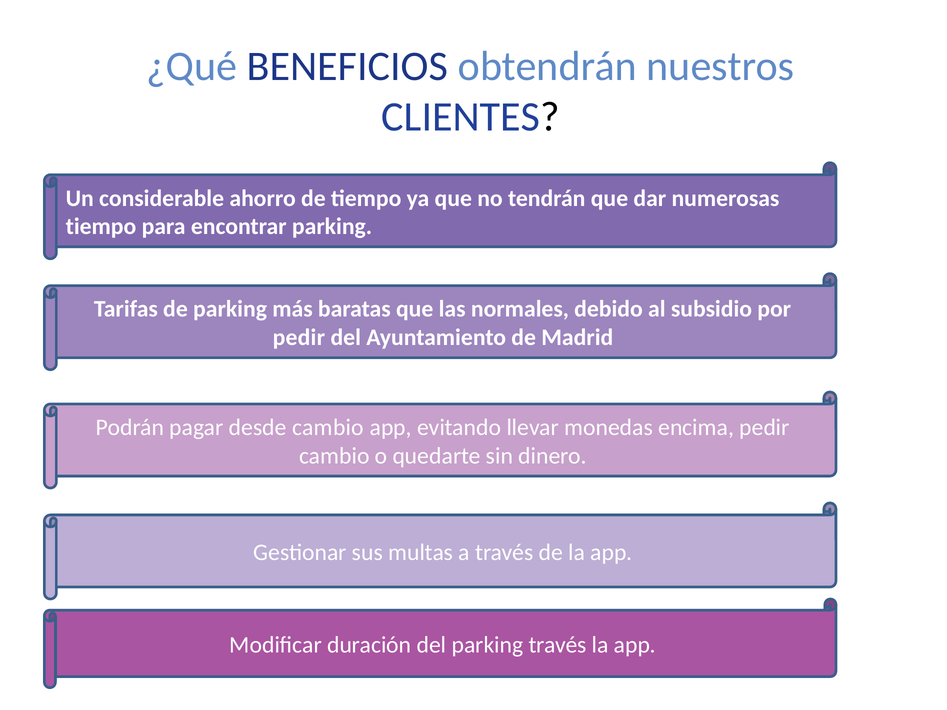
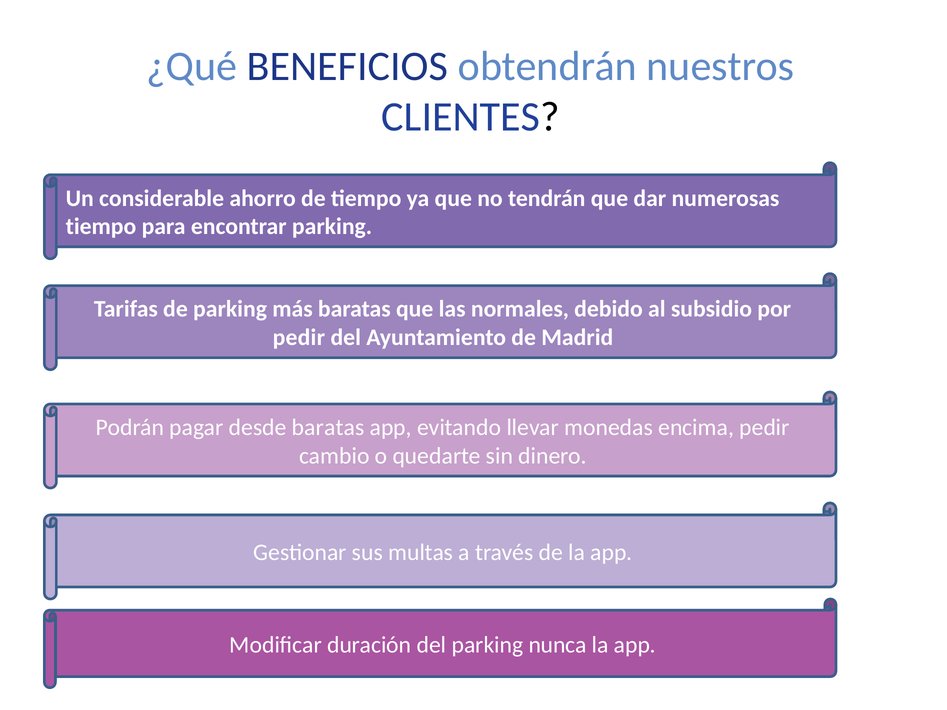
desde cambio: cambio -> baratas
parking través: través -> nunca
